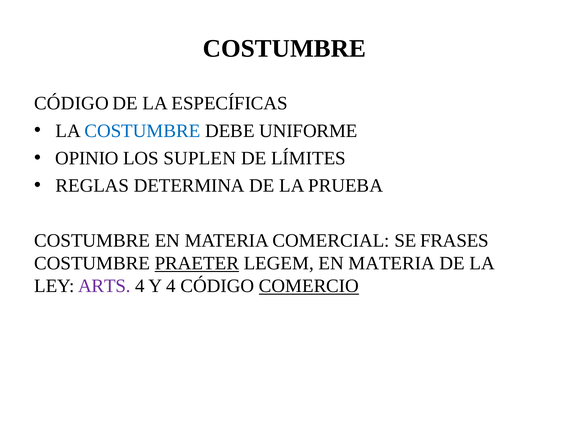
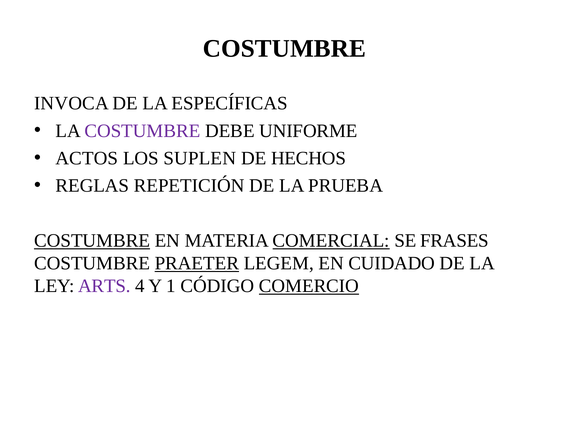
CÓDIGO at (71, 103): CÓDIGO -> INVOCA
COSTUMBRE at (142, 131) colour: blue -> purple
OPINIO: OPINIO -> ACTOS
LÍMITES: LÍMITES -> HECHOS
DETERMINA: DETERMINA -> REPETICIÓN
COSTUMBRE at (92, 241) underline: none -> present
COMERCIAL underline: none -> present
LEGEM EN MATERIA: MATERIA -> CUIDADO
Y 4: 4 -> 1
